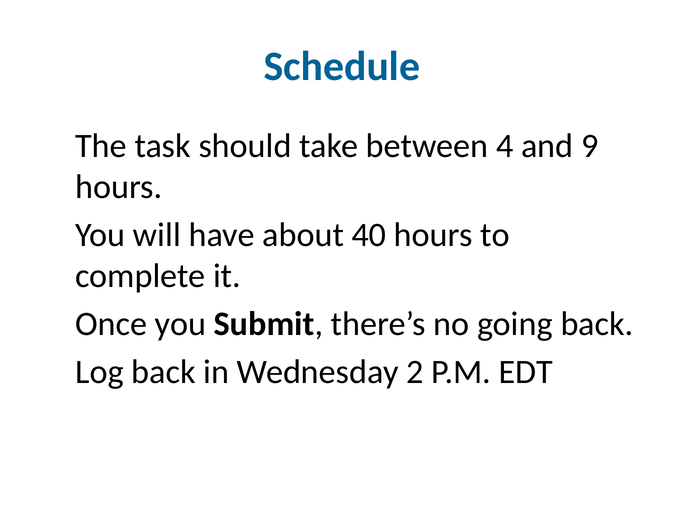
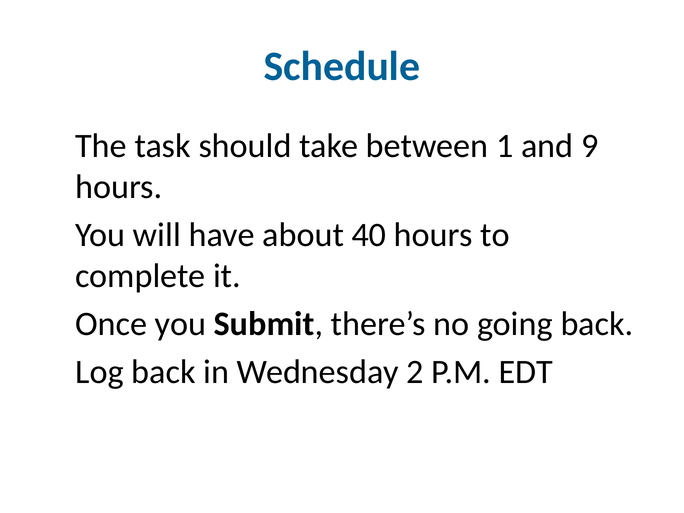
4: 4 -> 1
